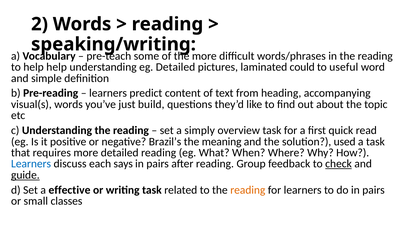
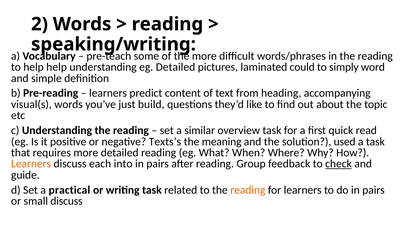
useful: useful -> simply
simply: simply -> similar
Brazil’s: Brazil’s -> Texts’s
Learners at (31, 164) colour: blue -> orange
says: says -> into
guide underline: present -> none
effective: effective -> practical
small classes: classes -> discuss
